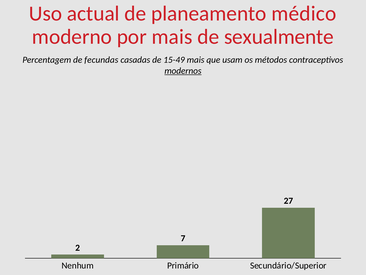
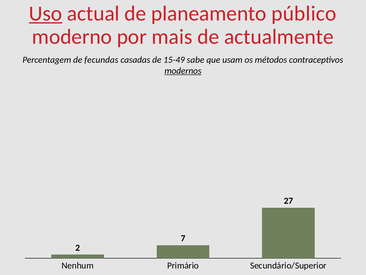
Uso underline: none -> present
médico: médico -> público
sexualmente: sexualmente -> actualmente
15-49 mais: mais -> sabe
